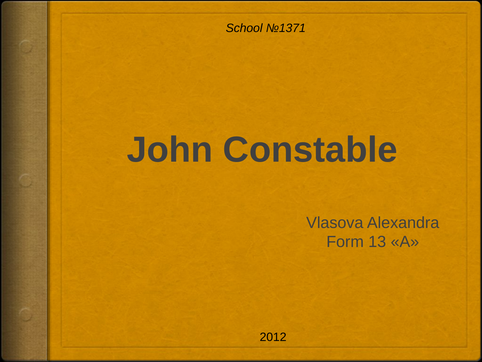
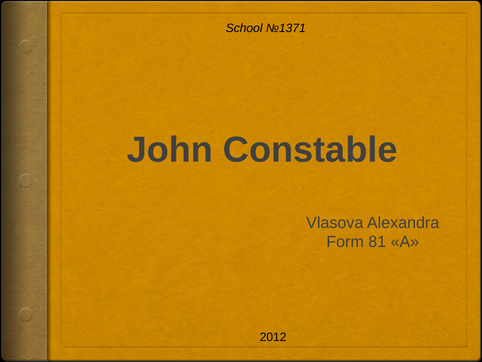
13: 13 -> 81
